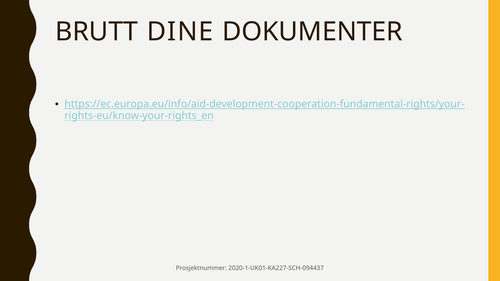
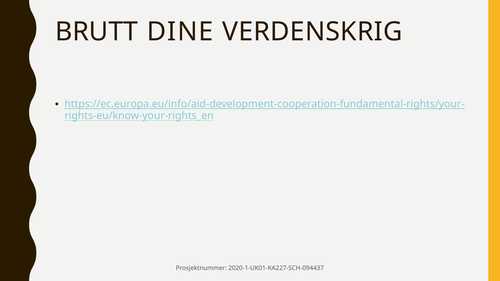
DOKUMENTER: DOKUMENTER -> VERDENSKRIG
